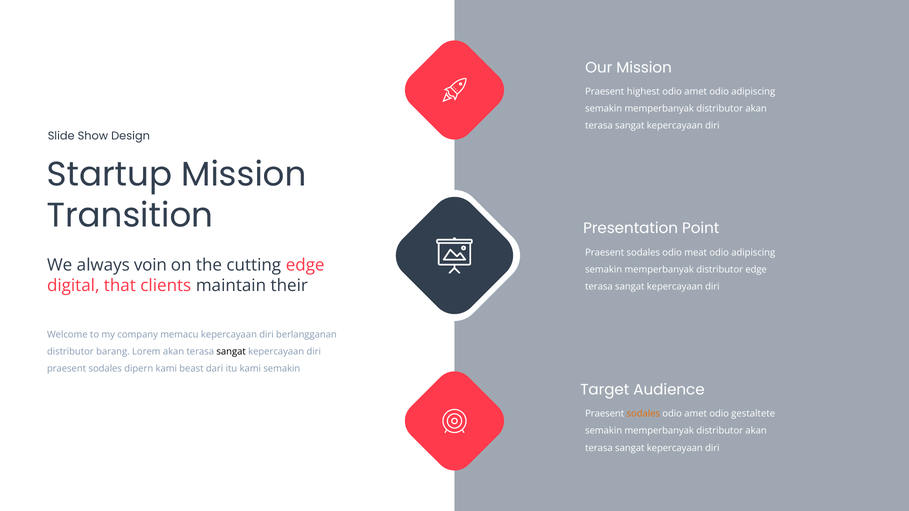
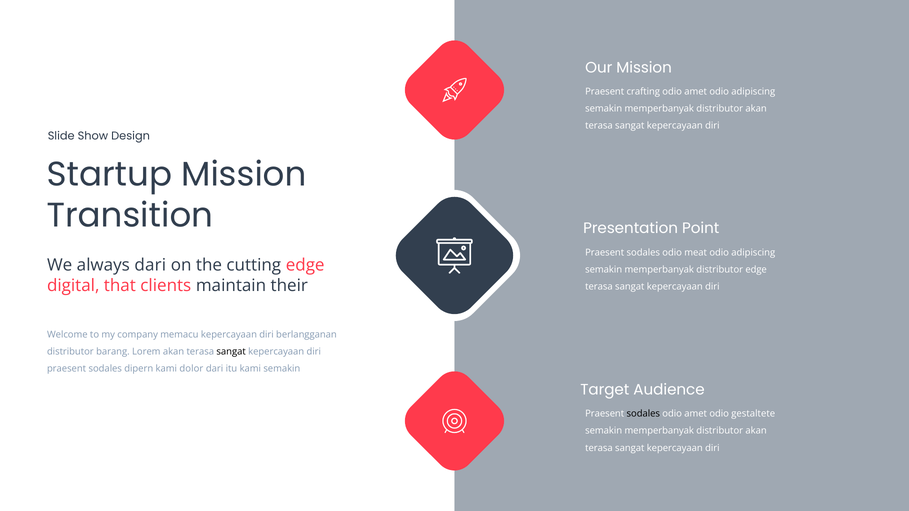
highest: highest -> crafting
always voin: voin -> dari
beast: beast -> dolor
sodales at (643, 414) colour: orange -> black
